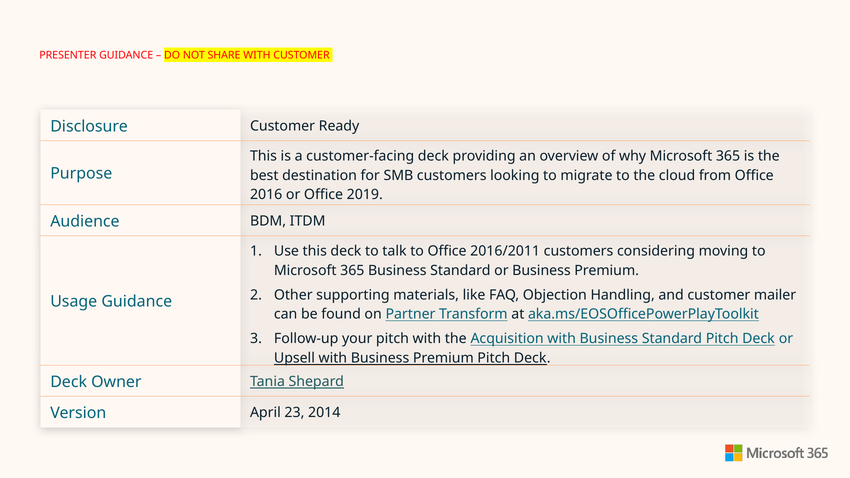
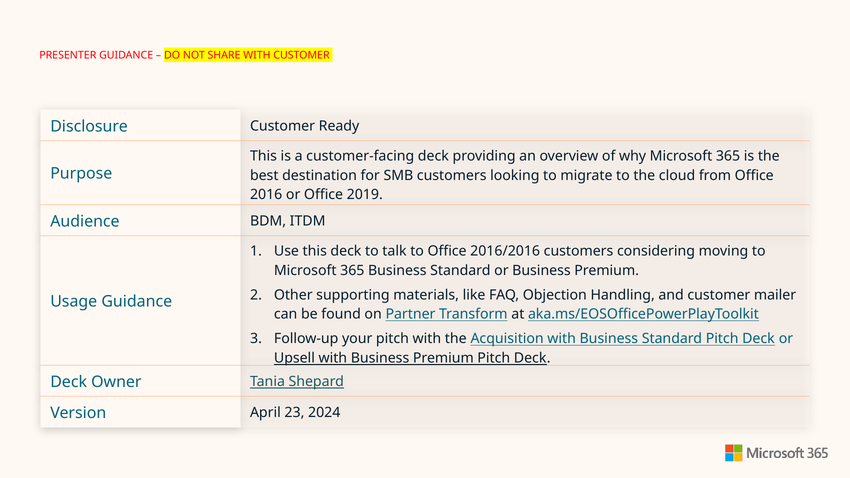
2016/2011: 2016/2011 -> 2016/2016
2014: 2014 -> 2024
